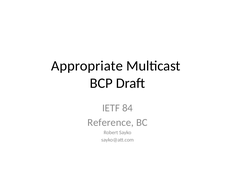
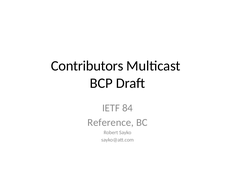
Appropriate: Appropriate -> Contributors
